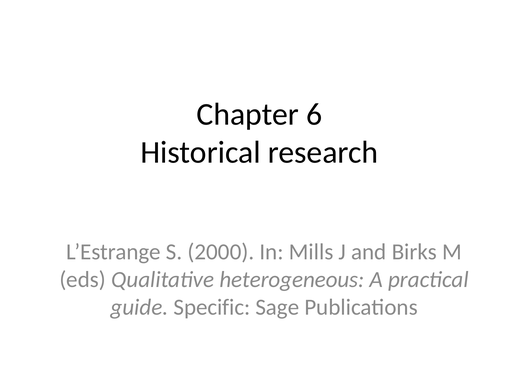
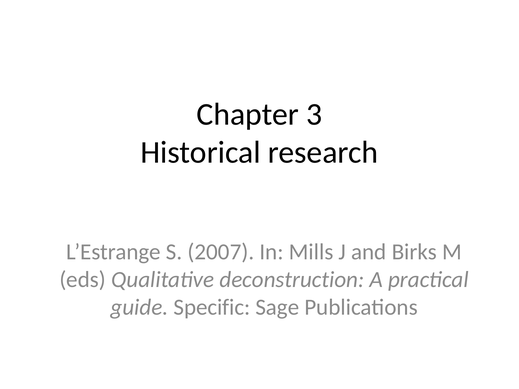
6: 6 -> 3
2000: 2000 -> 2007
heterogeneous: heterogeneous -> deconstruction
